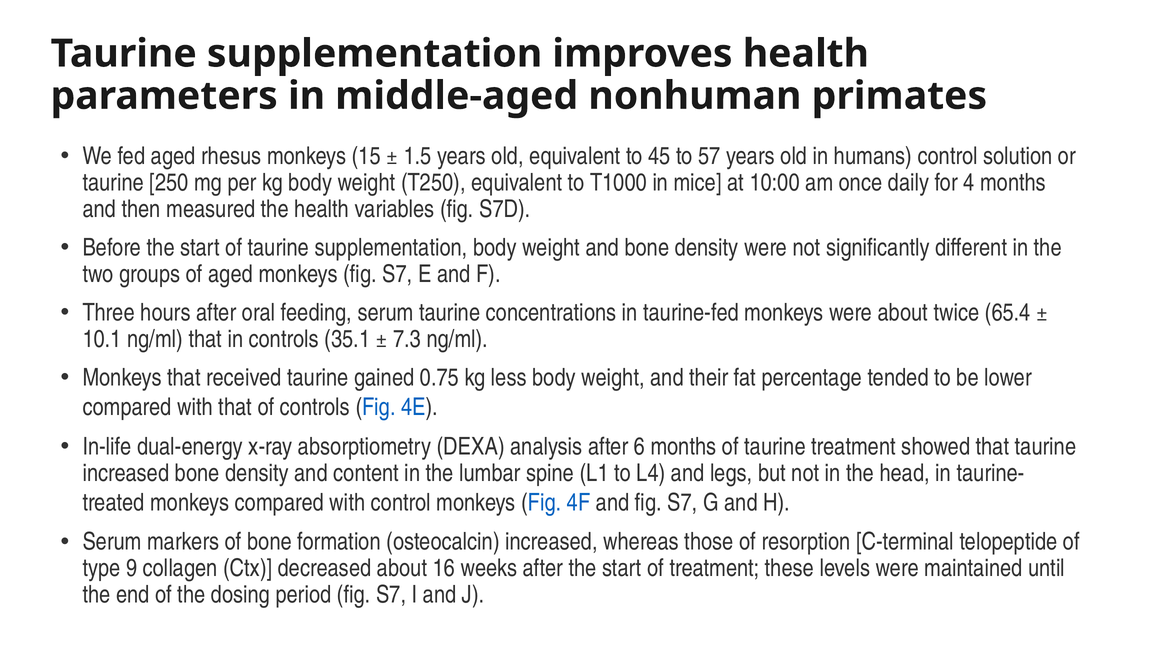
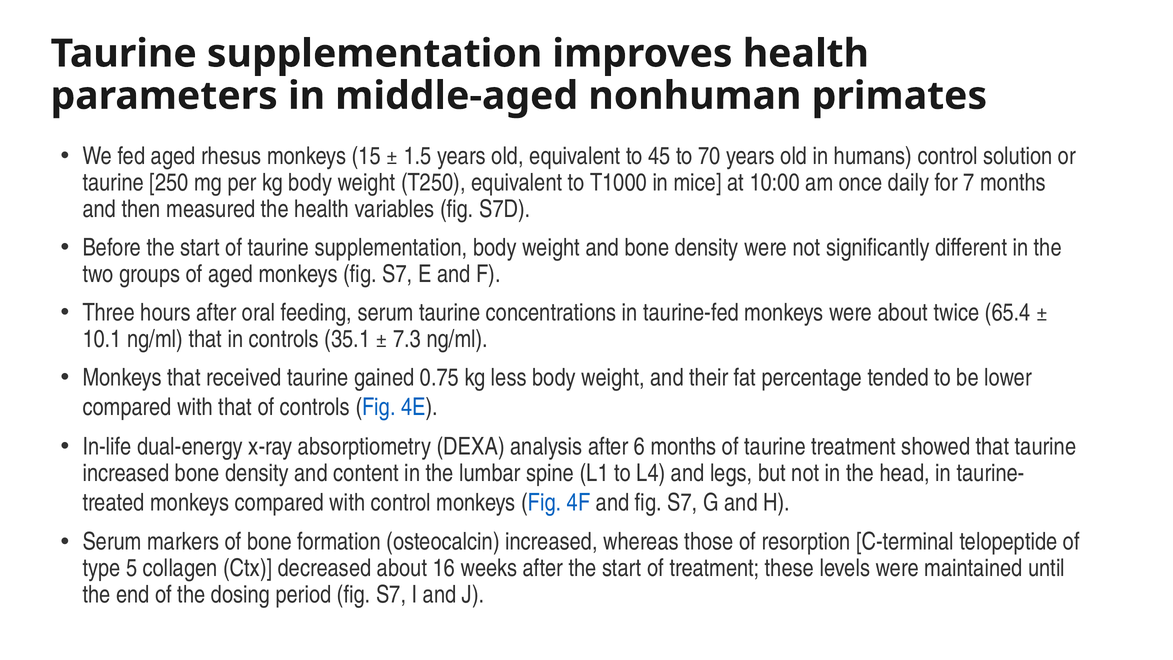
57: 57 -> 70
4: 4 -> 7
9: 9 -> 5
